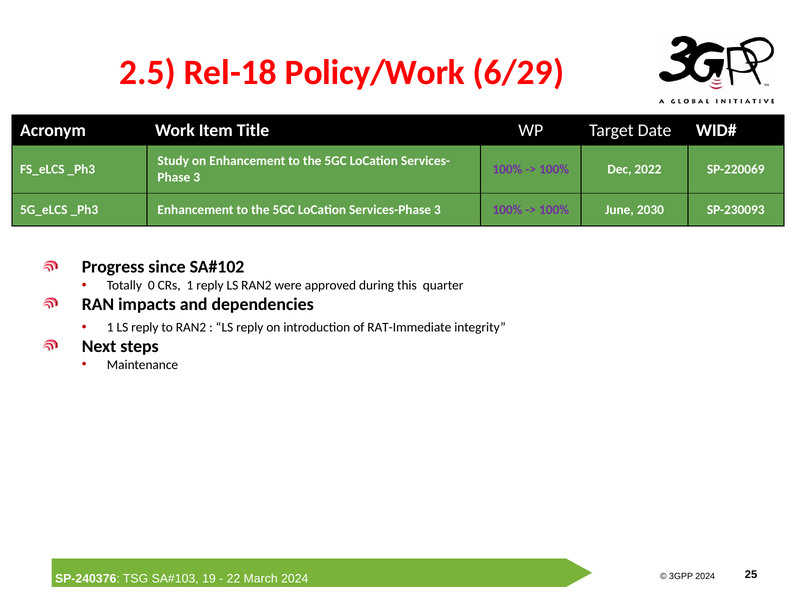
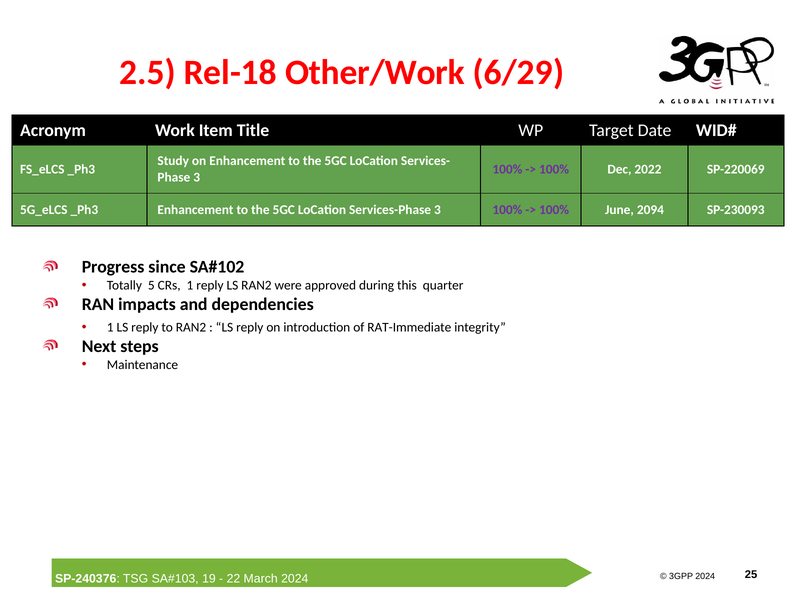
Policy/Work: Policy/Work -> Other/Work
2030: 2030 -> 2094
0: 0 -> 5
